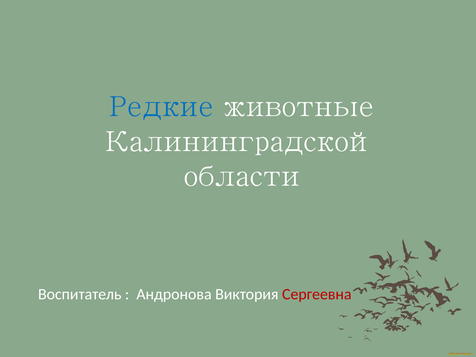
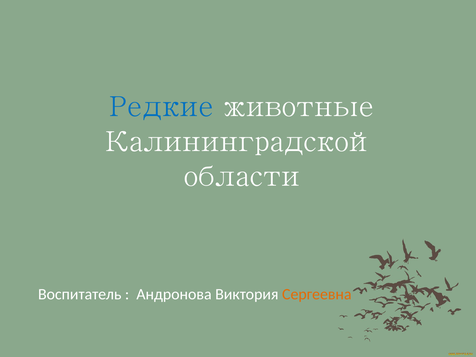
Сергеевна colour: red -> orange
